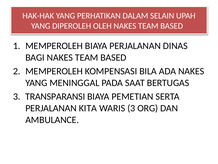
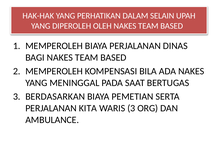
TRANSPARANSI: TRANSPARANSI -> BERDASARKAN
